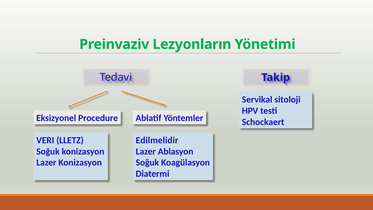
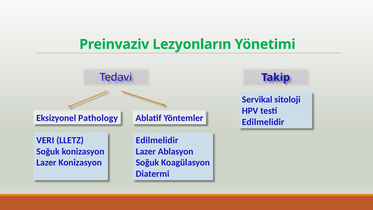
Procedure: Procedure -> Pathology
Schockaert at (263, 122): Schockaert -> Edilmelidir
